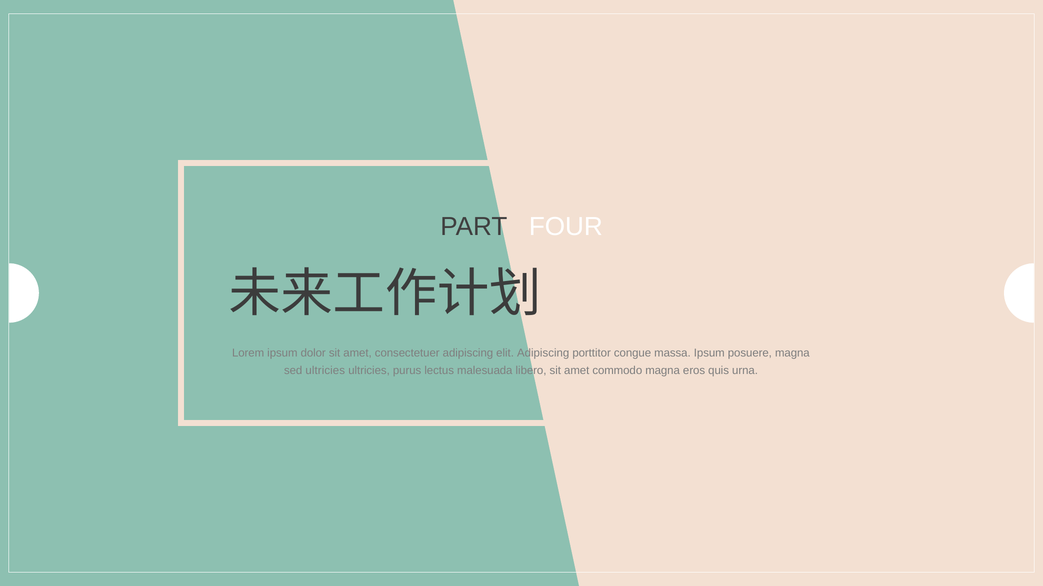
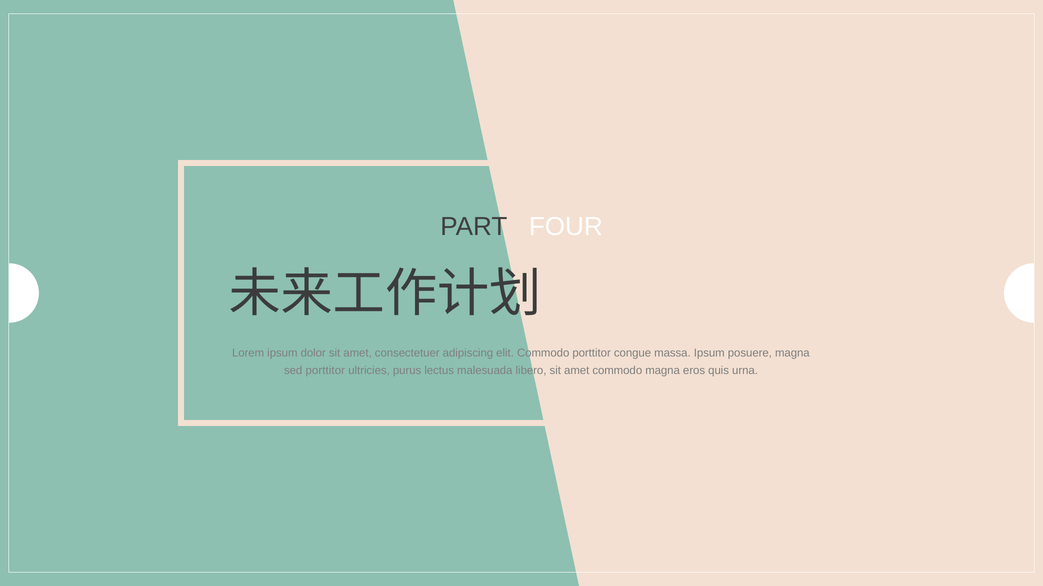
elit Adipiscing: Adipiscing -> Commodo
sed ultricies: ultricies -> porttitor
